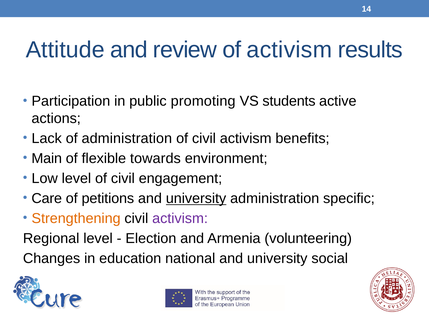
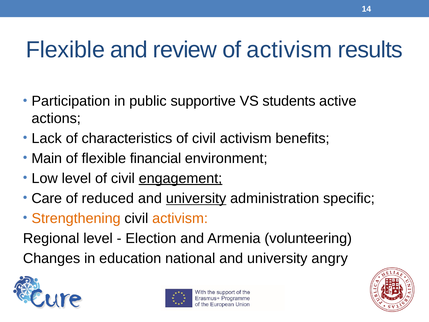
Attitude at (65, 50): Attitude -> Flexible
promoting: promoting -> supportive
of administration: administration -> characteristics
towards: towards -> financial
engagement underline: none -> present
petitions: petitions -> reduced
activism at (180, 218) colour: purple -> orange
social: social -> angry
